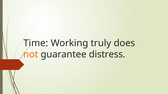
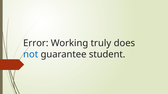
Time: Time -> Error
not colour: orange -> blue
distress: distress -> student
